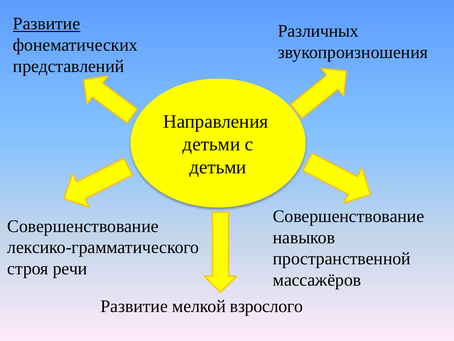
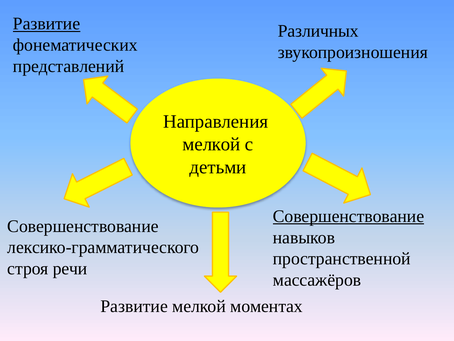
детьми at (211, 144): детьми -> мелкой
Совершенствование at (349, 216) underline: none -> present
взрослого: взрослого -> моментах
